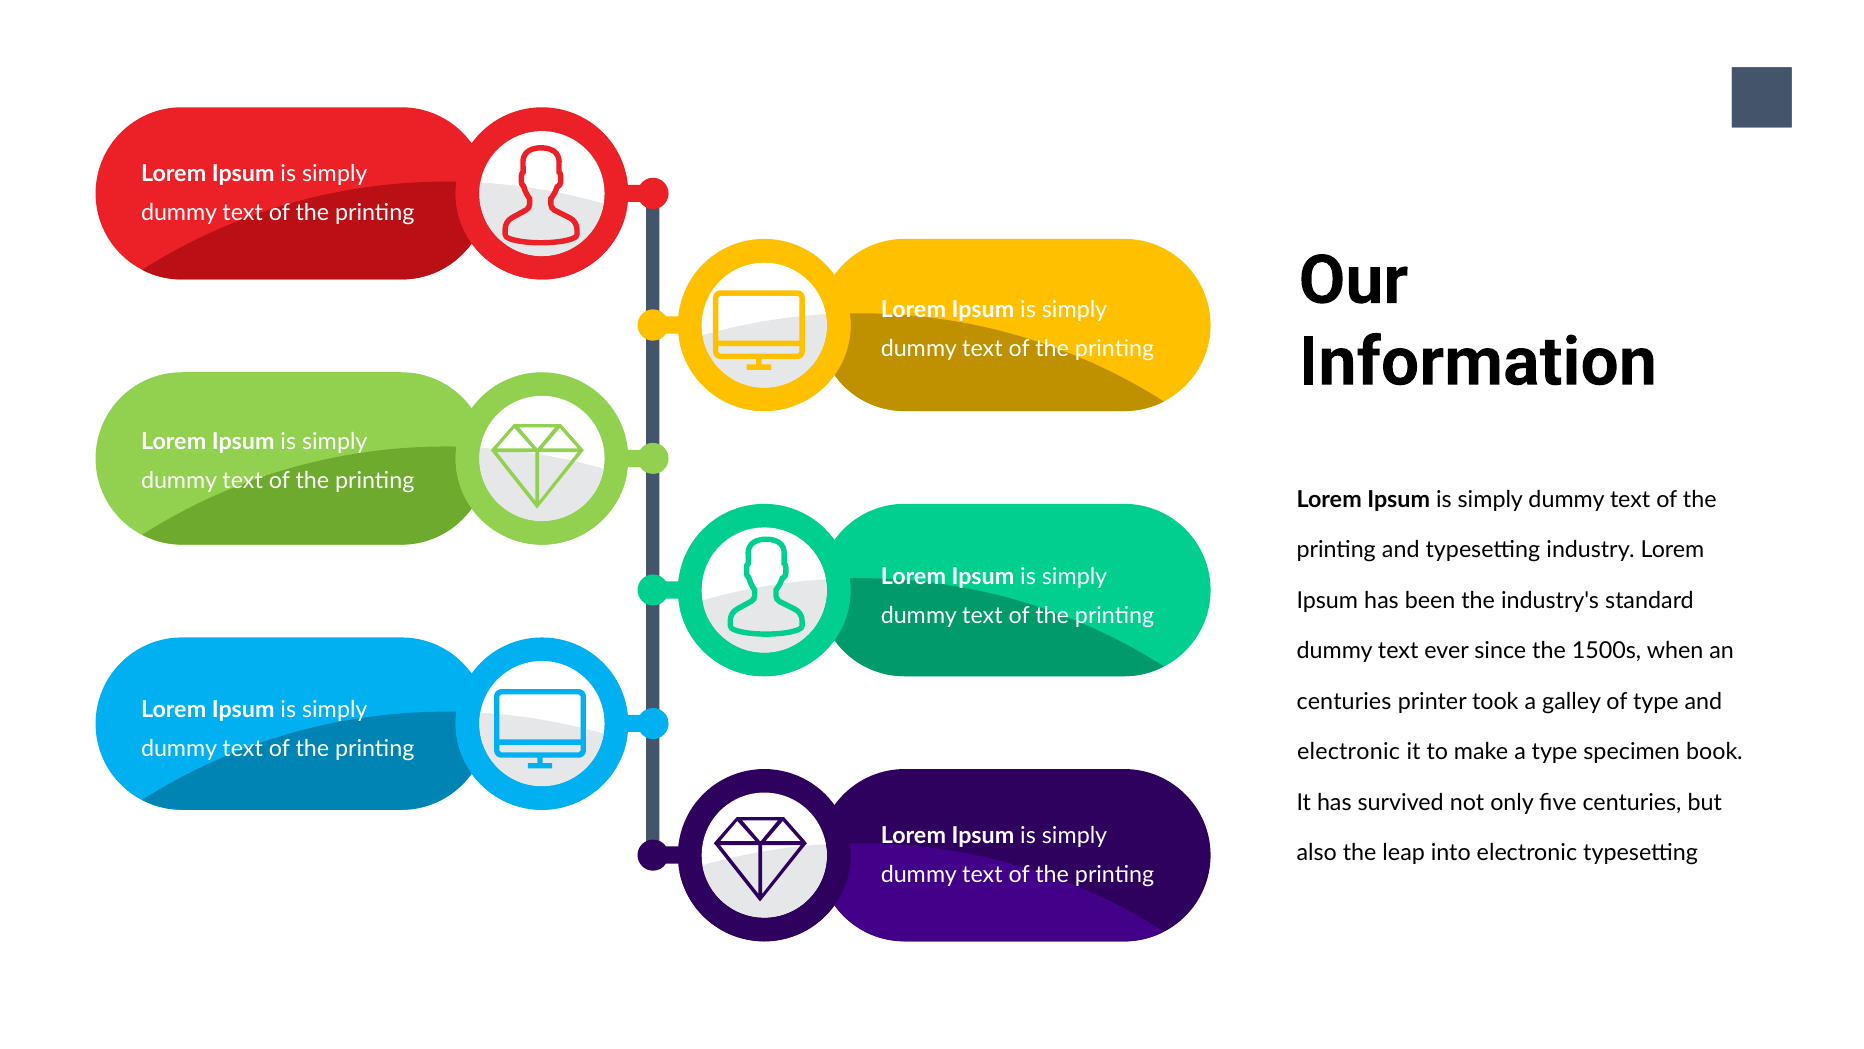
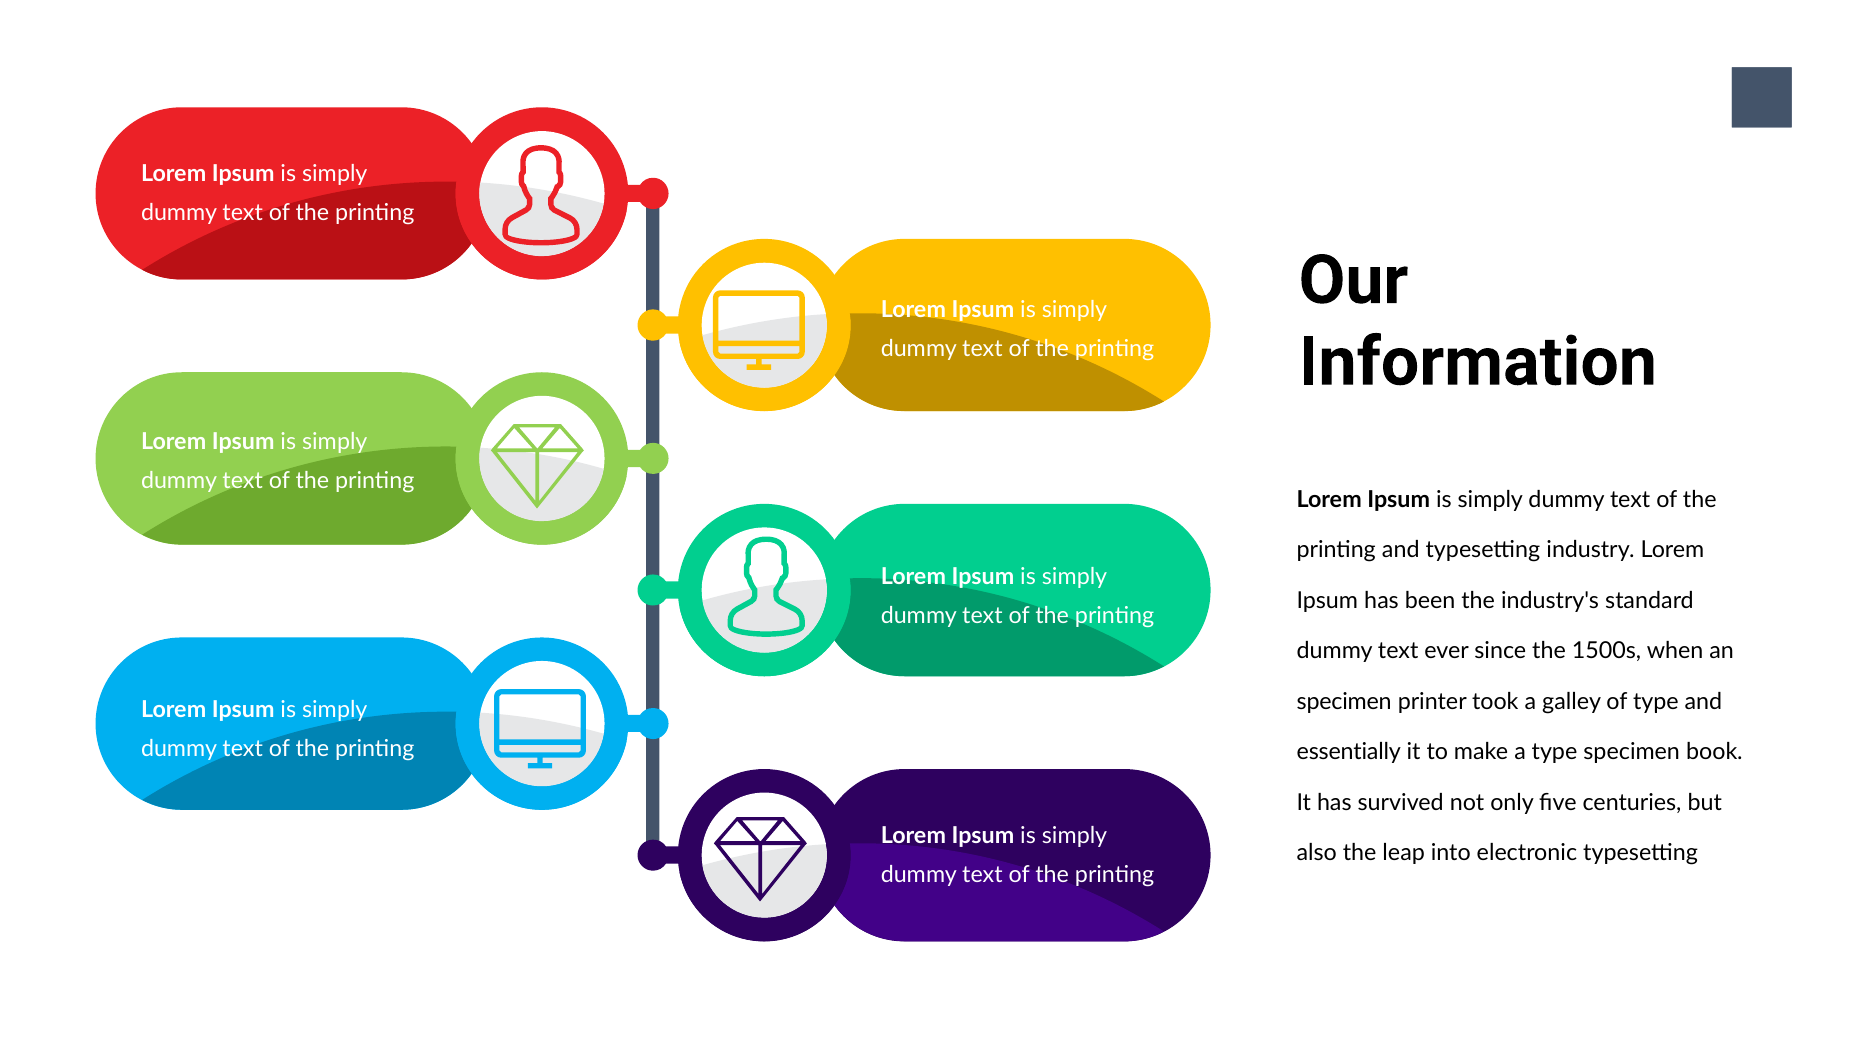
centuries at (1344, 701): centuries -> specimen
electronic at (1349, 752): electronic -> essentially
